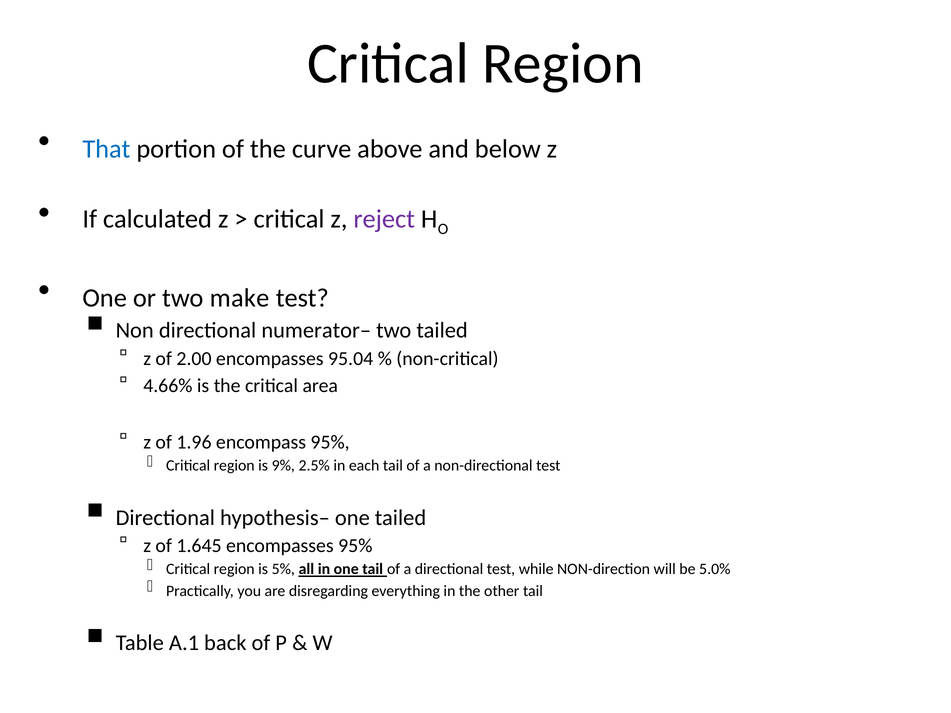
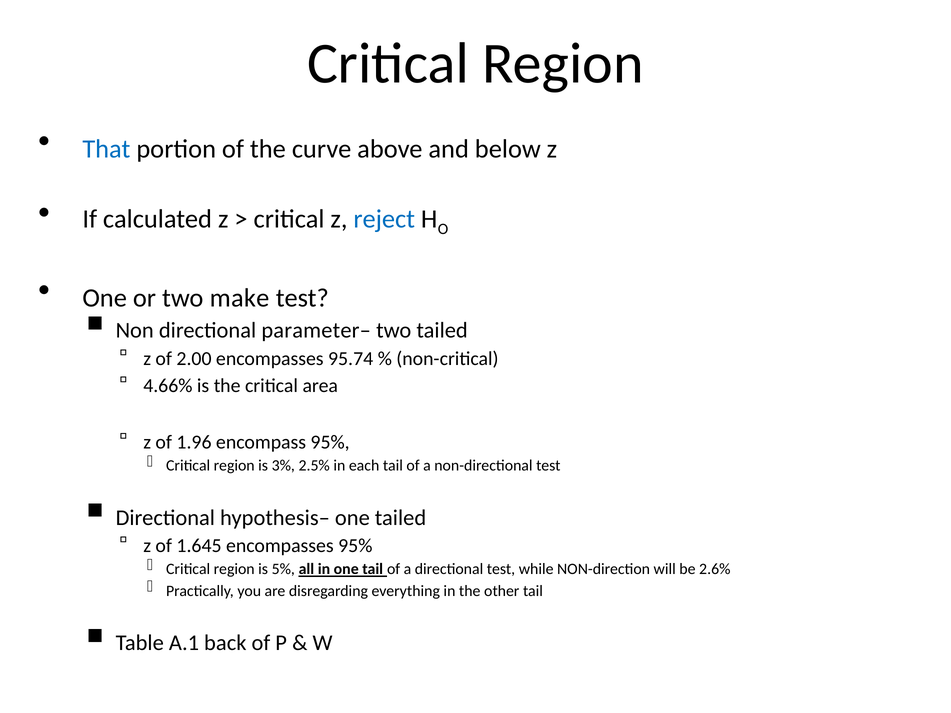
reject colour: purple -> blue
numerator–: numerator– -> parameter–
95.04: 95.04 -> 95.74
9%: 9% -> 3%
5.0%: 5.0% -> 2.6%
